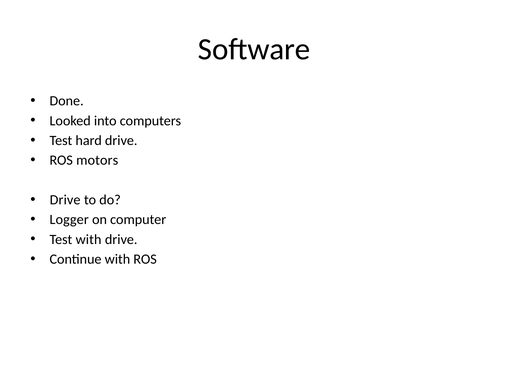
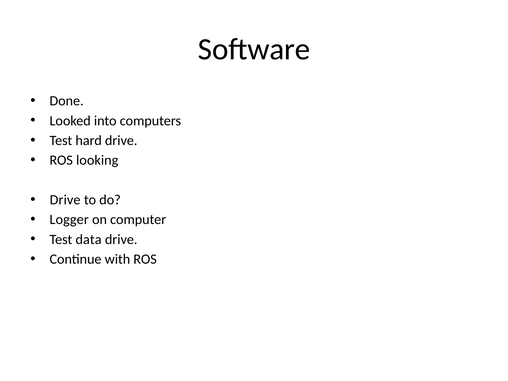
motors: motors -> looking
Test with: with -> data
